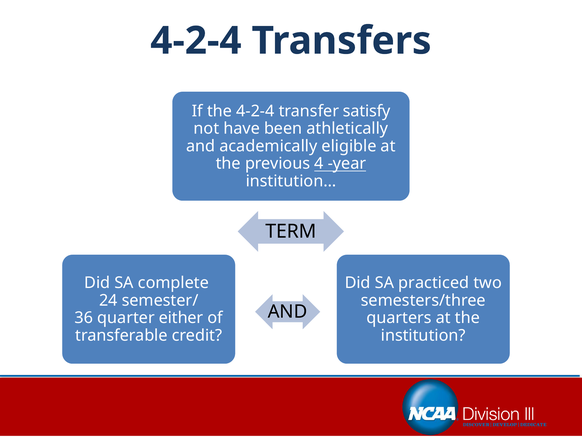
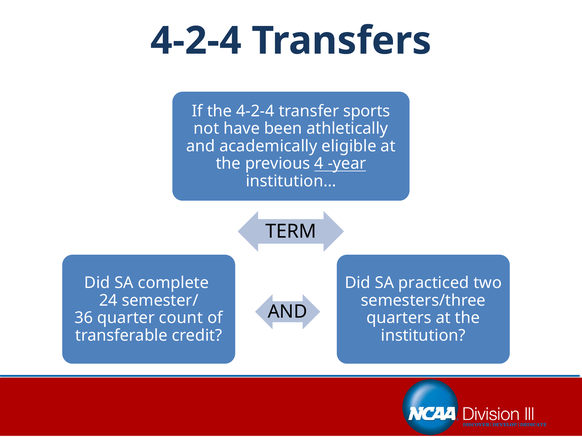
satisfy: satisfy -> sports
either: either -> count
